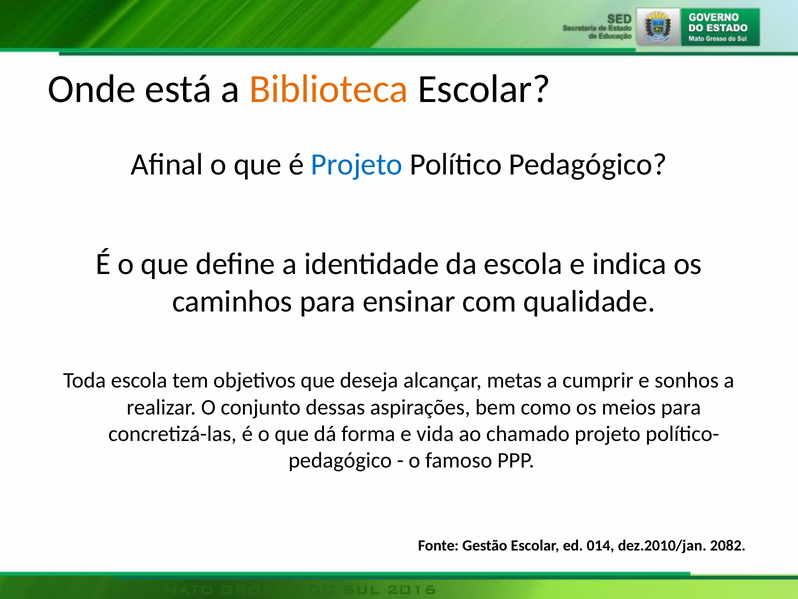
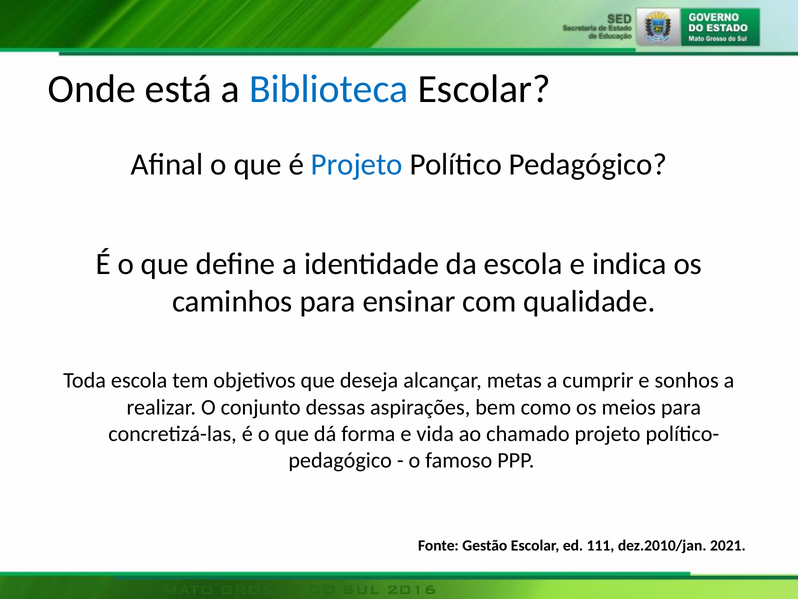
Biblioteca colour: orange -> blue
014: 014 -> 111
2082: 2082 -> 2021
